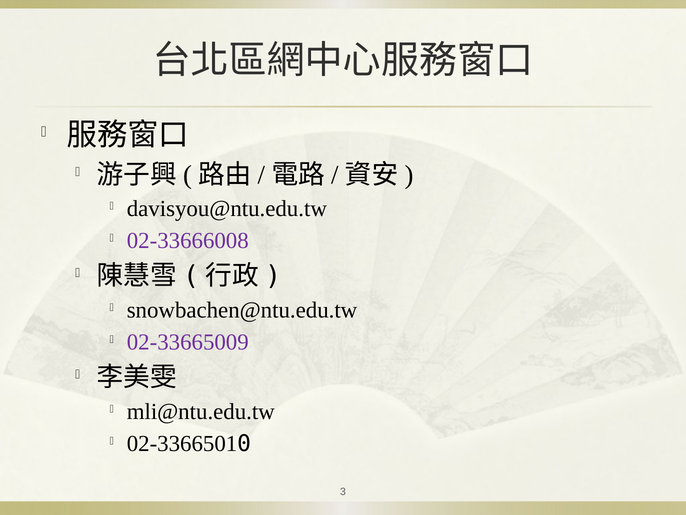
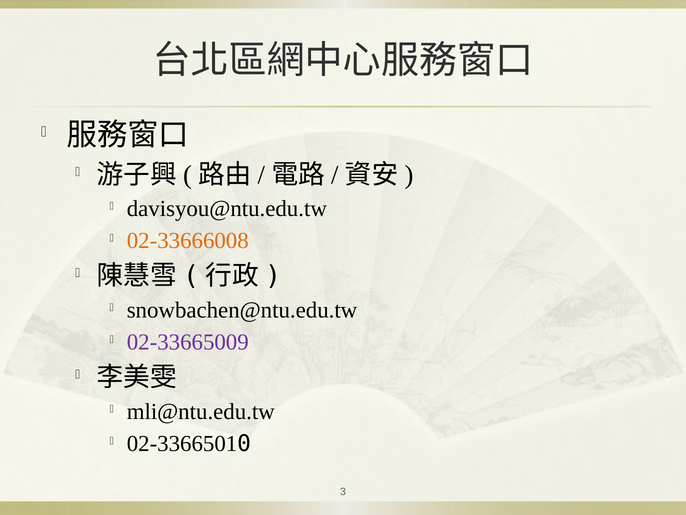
02-33666008 colour: purple -> orange
